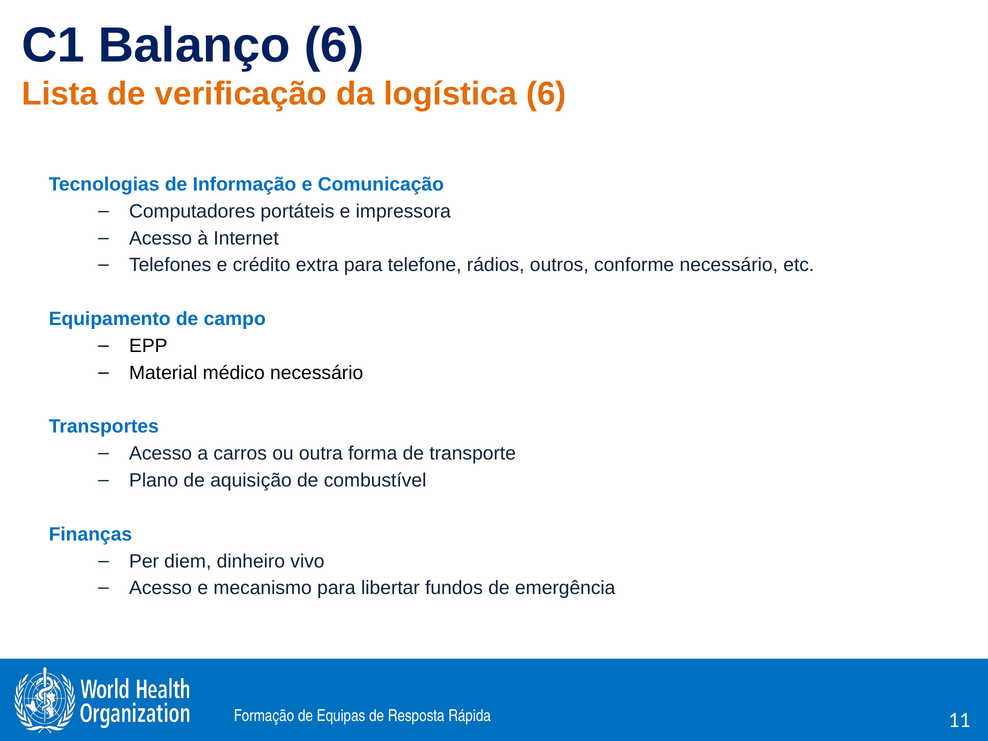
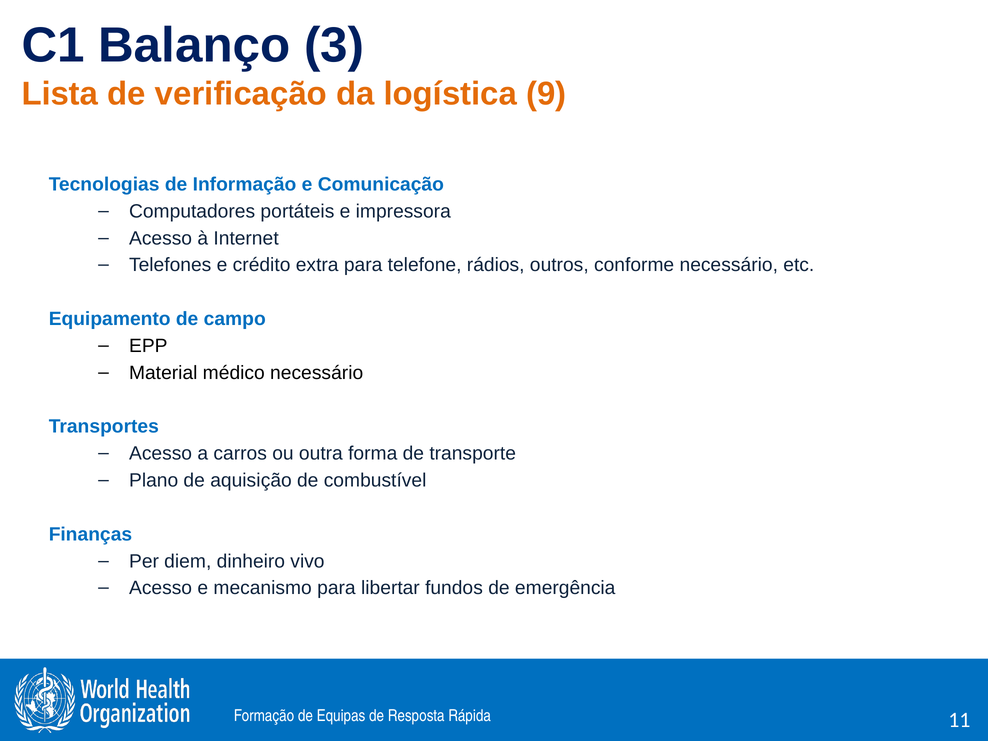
Balanço 6: 6 -> 3
logística 6: 6 -> 9
